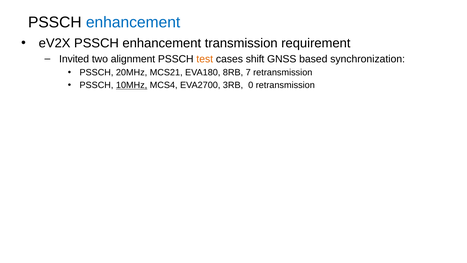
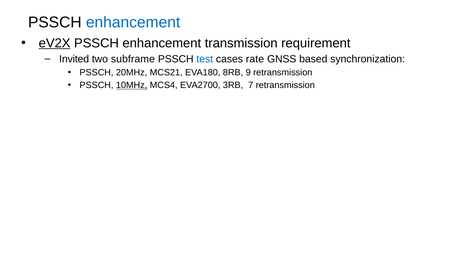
eV2X underline: none -> present
alignment: alignment -> subframe
test colour: orange -> blue
shift: shift -> rate
7: 7 -> 9
0: 0 -> 7
